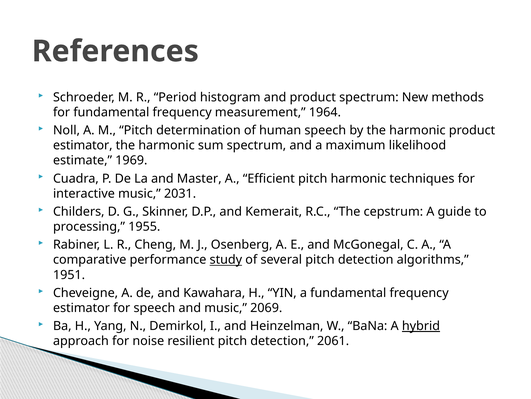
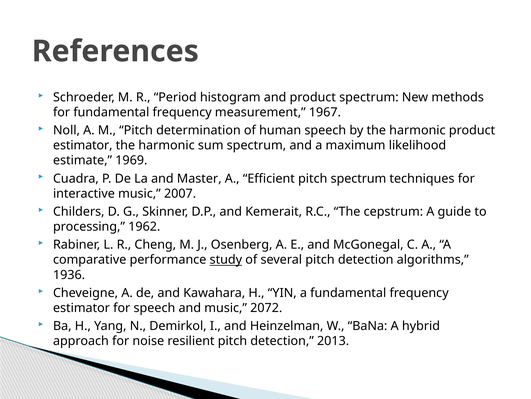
1964: 1964 -> 1967
pitch harmonic: harmonic -> spectrum
2031: 2031 -> 2007
1955: 1955 -> 1962
1951: 1951 -> 1936
2069: 2069 -> 2072
hybrid underline: present -> none
2061: 2061 -> 2013
